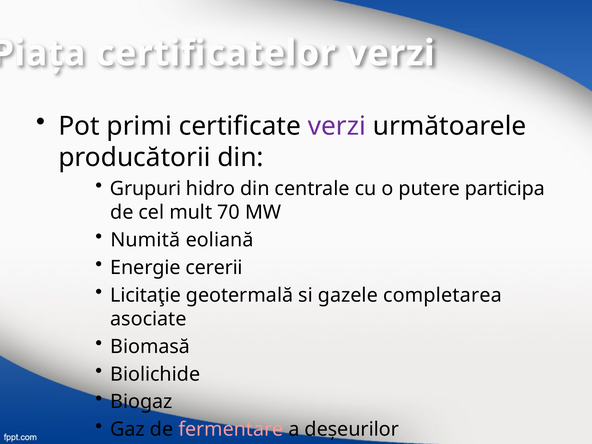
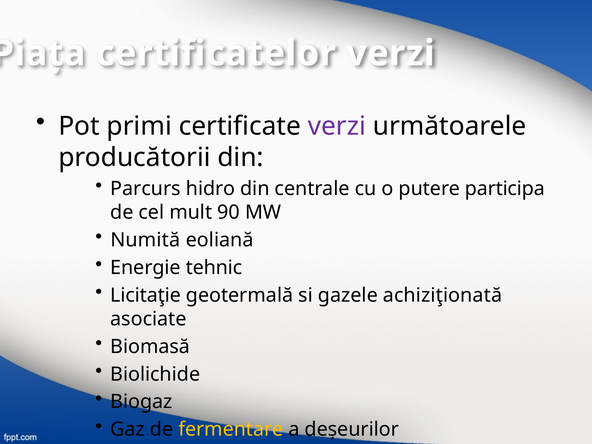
Grupuri: Grupuri -> Parcurs
70: 70 -> 90
cererii: cererii -> tehnic
completarea: completarea -> achiziţionată
fermentare at (231, 429) colour: pink -> yellow
